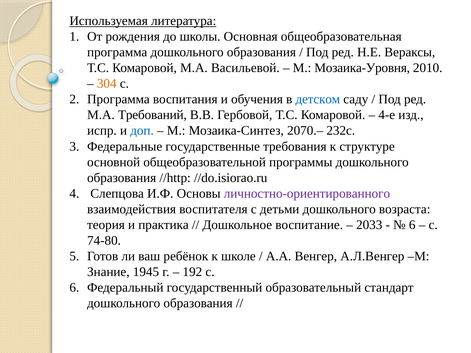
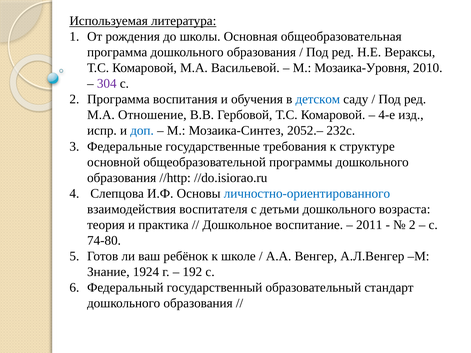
304 colour: orange -> purple
Требований: Требований -> Отношение
2070.–: 2070.– -> 2052.–
личностно-ориентированного colour: purple -> blue
2033: 2033 -> 2011
6 at (412, 225): 6 -> 2
1945: 1945 -> 1924
